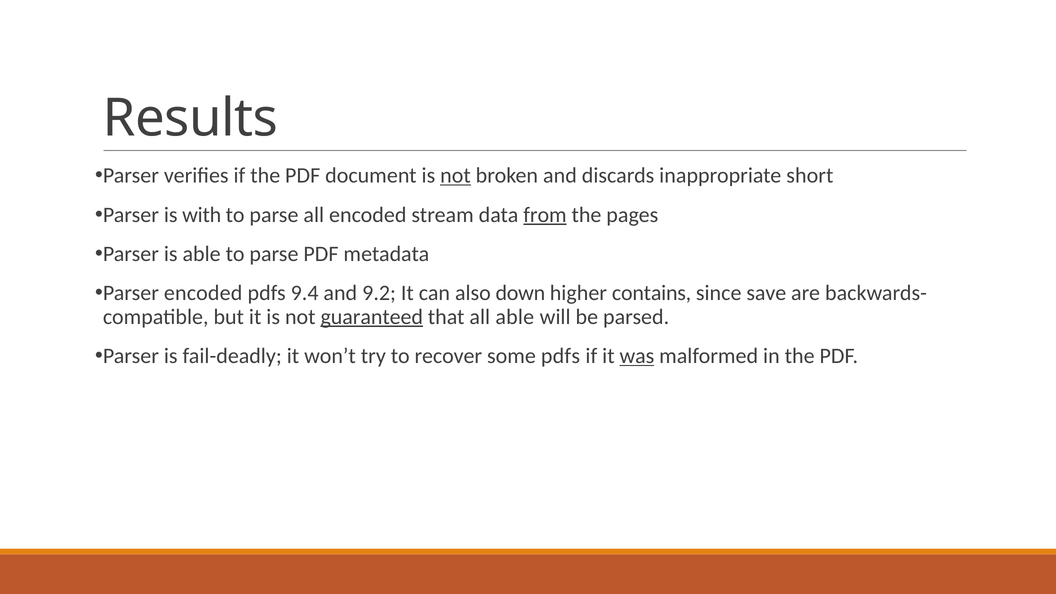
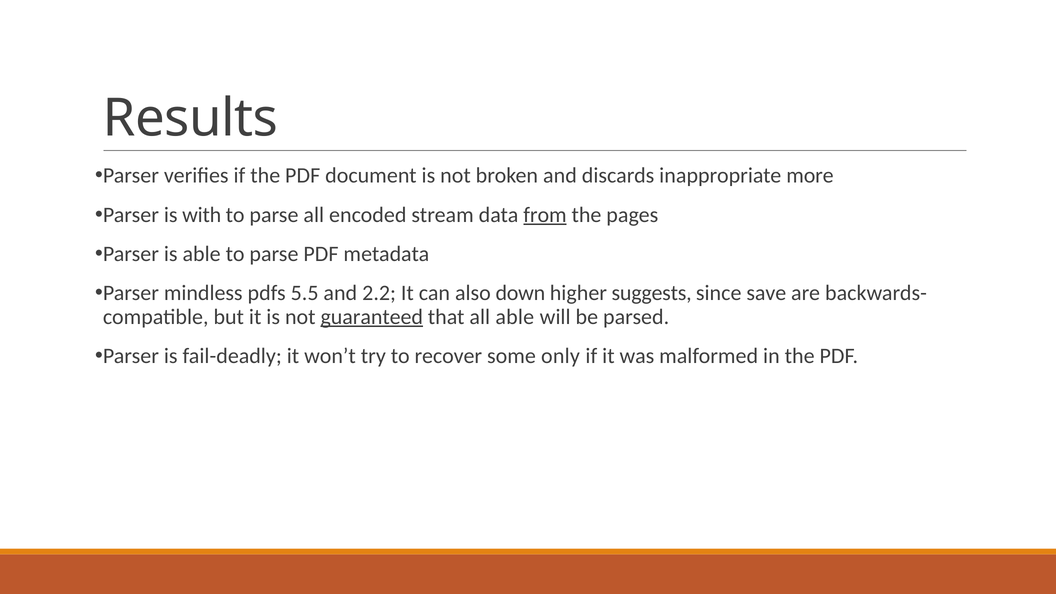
not at (455, 176) underline: present -> none
short: short -> more
Parser encoded: encoded -> mindless
9.4: 9.4 -> 5.5
9.2: 9.2 -> 2.2
contains: contains -> suggests
some pdfs: pdfs -> only
was underline: present -> none
